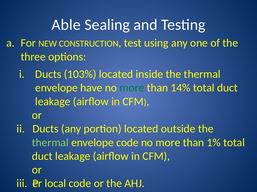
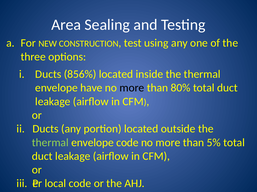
Able: Able -> Area
103%: 103% -> 856%
more at (132, 88) colour: green -> black
14%: 14% -> 80%
1%: 1% -> 5%
